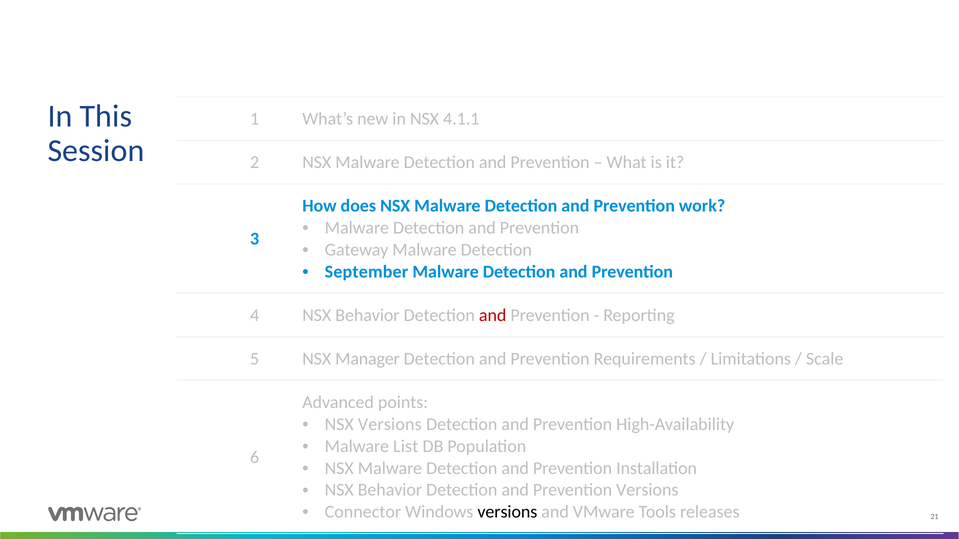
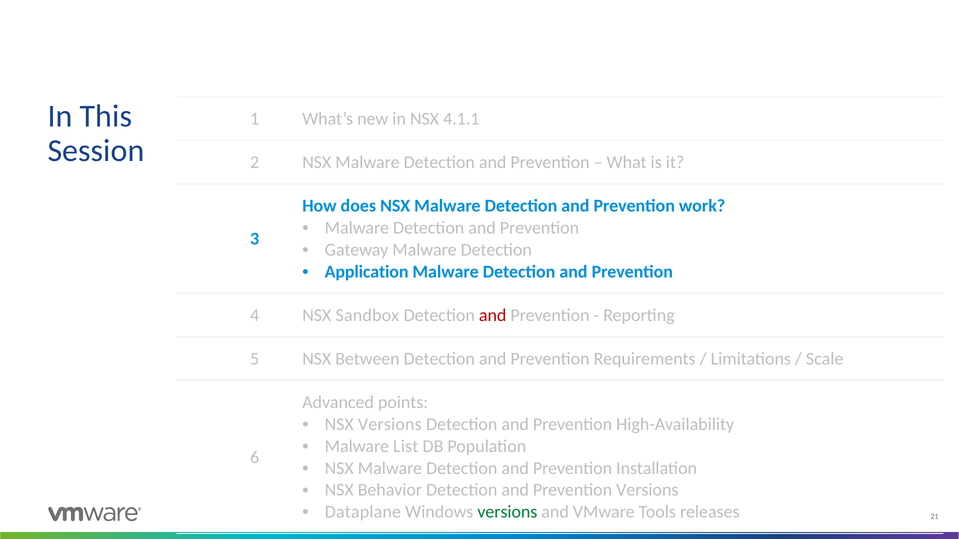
September: September -> Application
4 NSX Behavior: Behavior -> Sandbox
Manager: Manager -> Between
Connector: Connector -> Dataplane
versions at (507, 512) colour: black -> green
